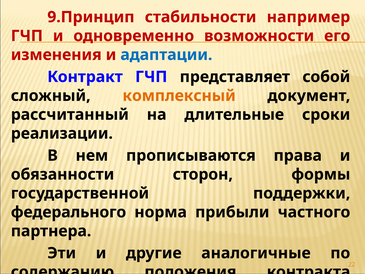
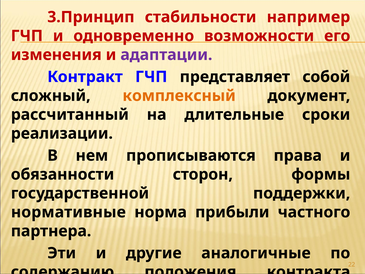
9.Принцип: 9.Принцип -> 3.Принцип
адаптации colour: blue -> purple
федерального: федерального -> нормативные
